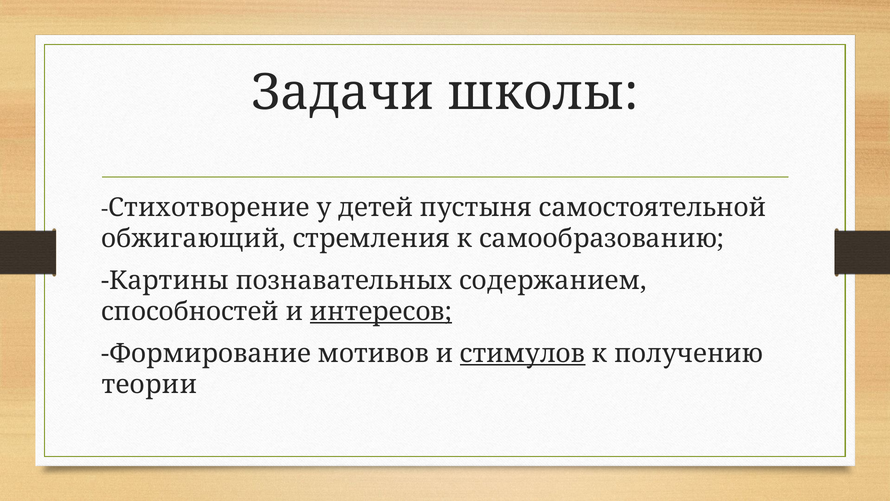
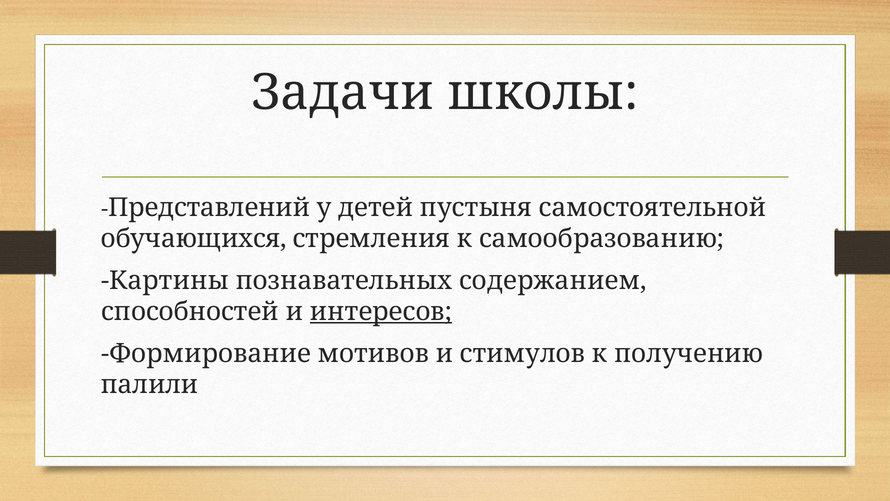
Стихотворение: Стихотворение -> Представлений
обжигающий: обжигающий -> обучающихся
стимулов underline: present -> none
теории: теории -> палили
